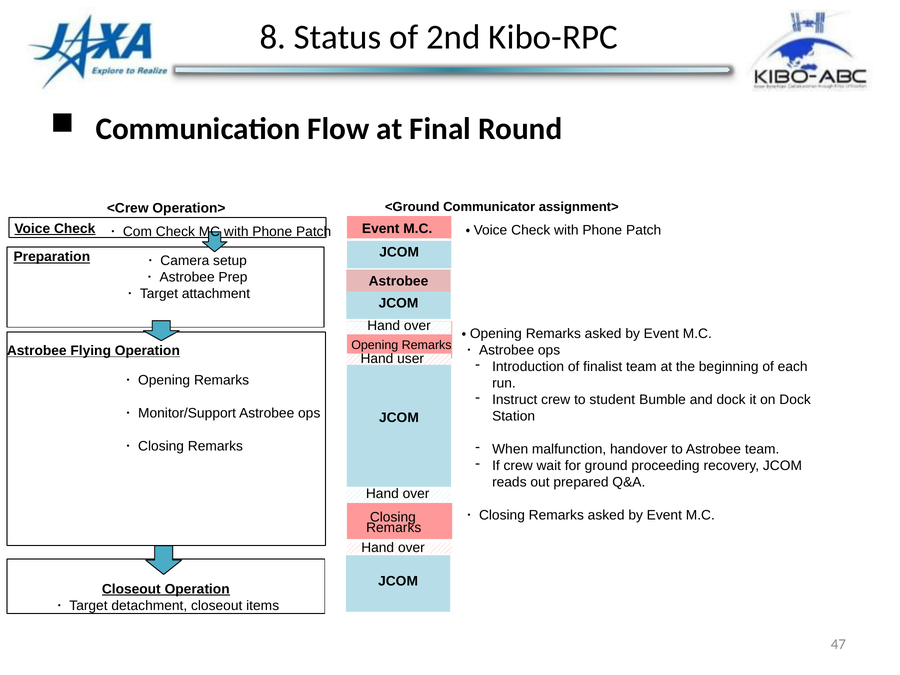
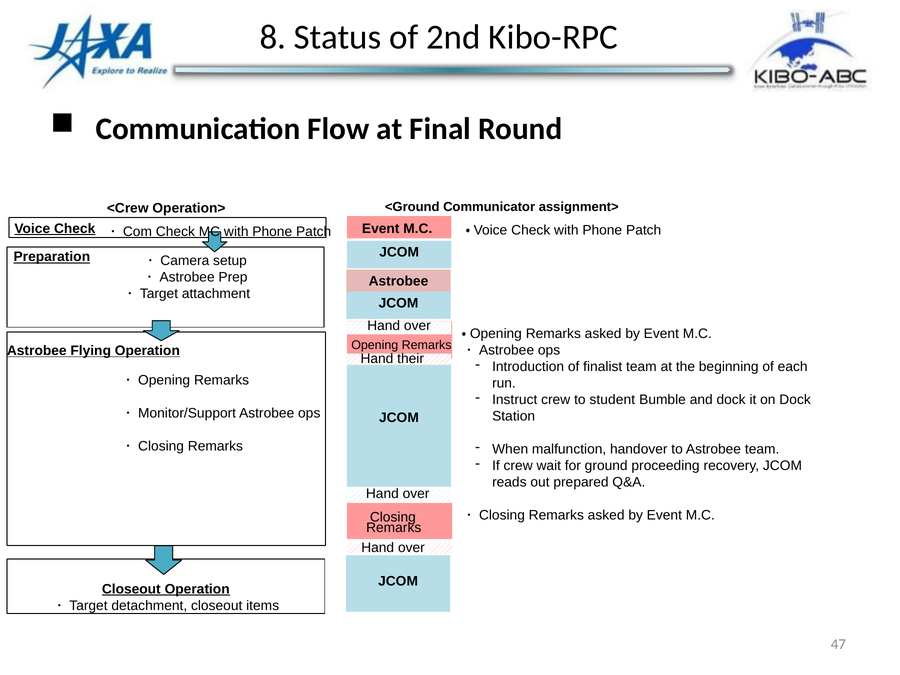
user: user -> their
